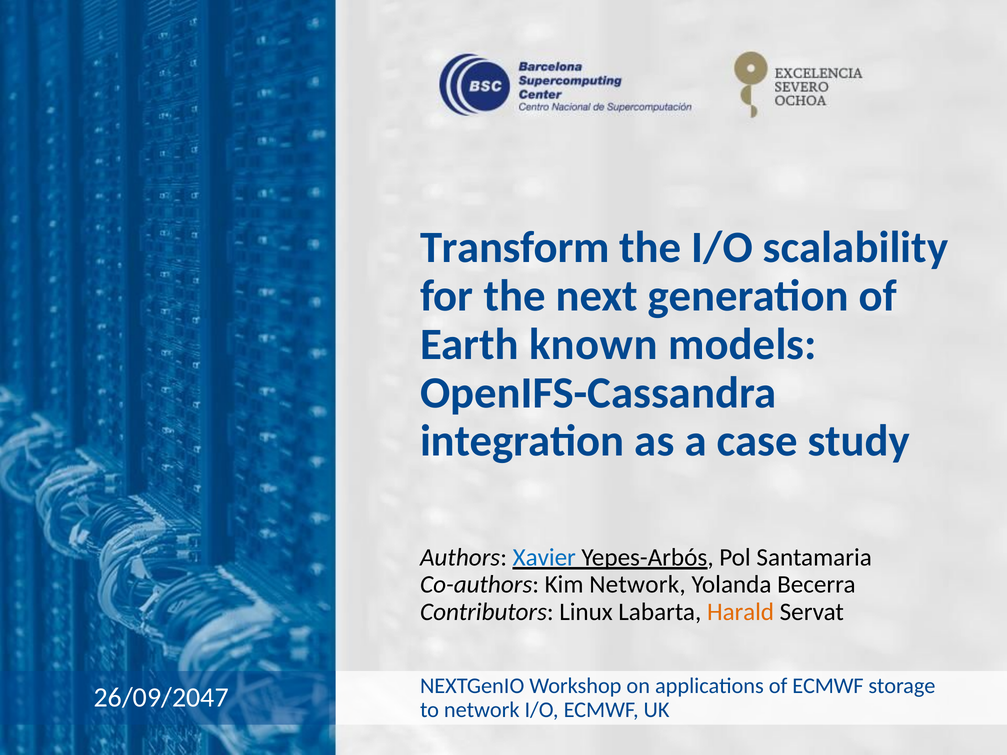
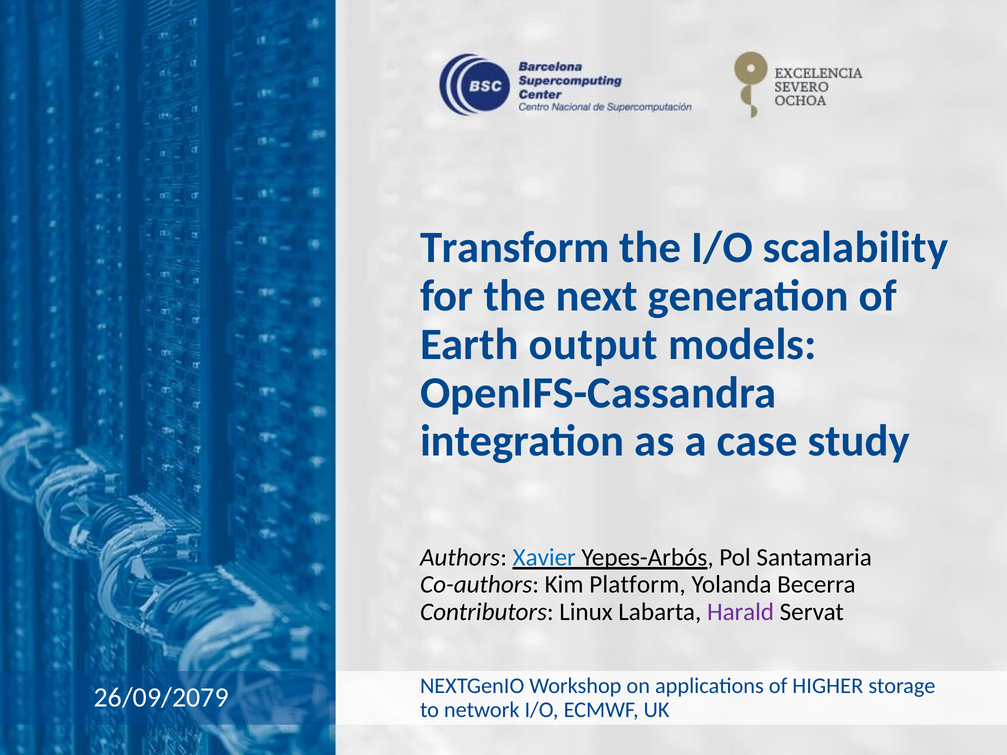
known: known -> output
Kim Network: Network -> Platform
Harald colour: orange -> purple
26/09/2047: 26/09/2047 -> 26/09/2079
of ECMWF: ECMWF -> HIGHER
